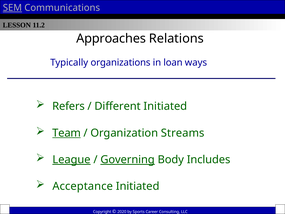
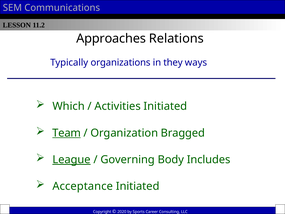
SEM underline: present -> none
loan: loan -> they
Refers: Refers -> Which
Different: Different -> Activities
Streams: Streams -> Bragged
Governing underline: present -> none
